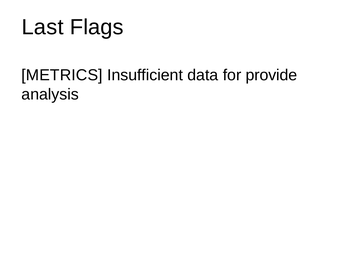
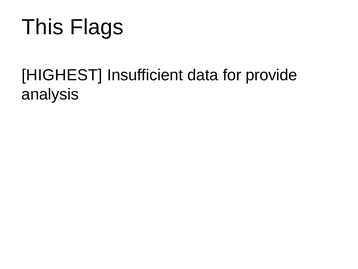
Last: Last -> This
METRICS: METRICS -> HIGHEST
